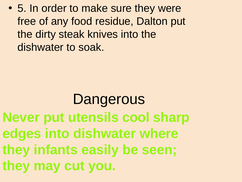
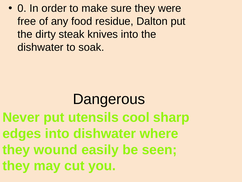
5: 5 -> 0
infants: infants -> wound
